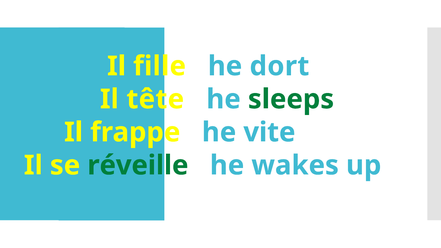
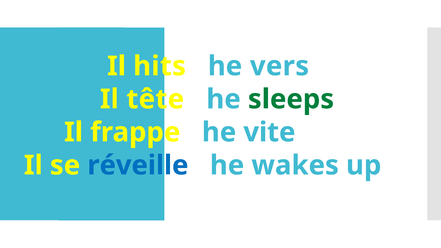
fille: fille -> hits
dort: dort -> vers
réveille colour: green -> blue
